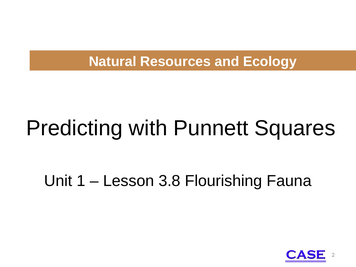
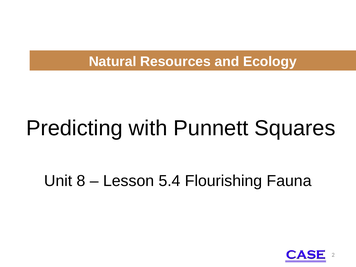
1: 1 -> 8
3.8: 3.8 -> 5.4
